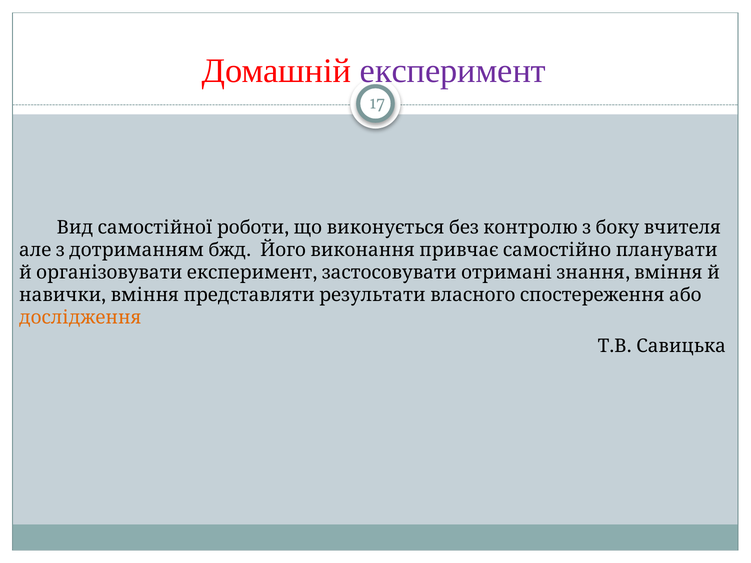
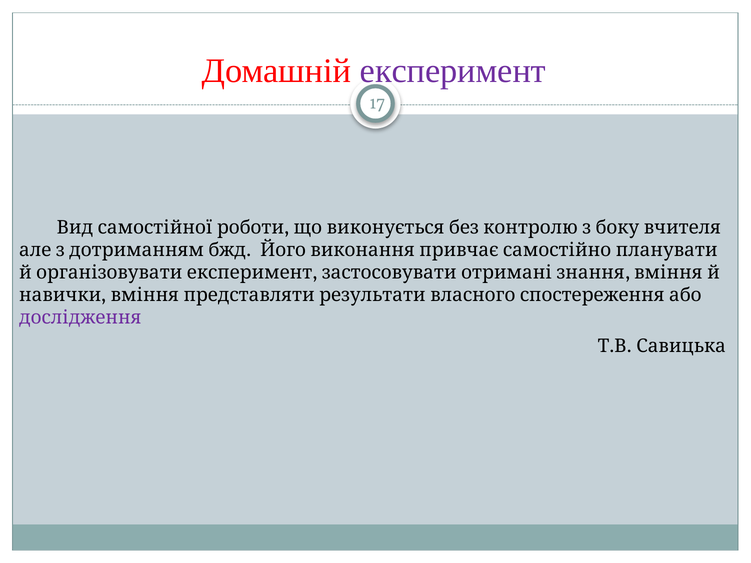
дослідження colour: orange -> purple
